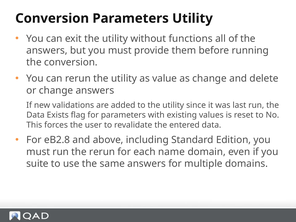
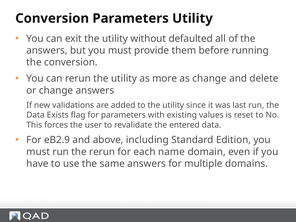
functions: functions -> defaulted
value: value -> more
eB2.8: eB2.8 -> eB2.9
suite: suite -> have
